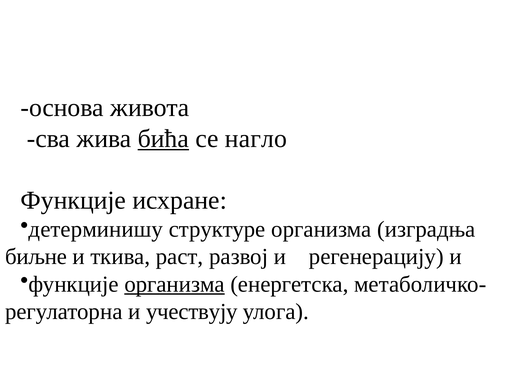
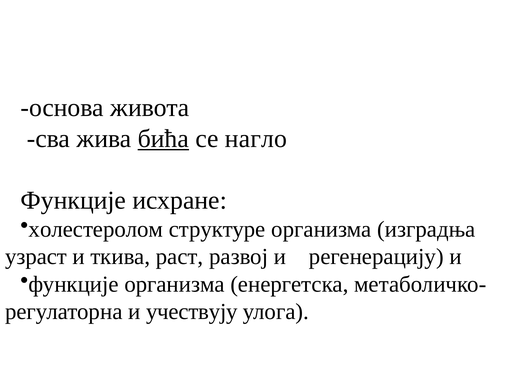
детерминишу: детерминишу -> холестеролом
биљне: биљне -> узраст
организма at (175, 284) underline: present -> none
